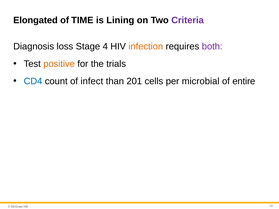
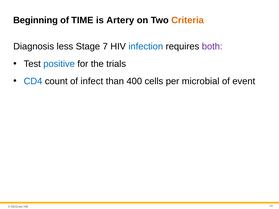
Elongated: Elongated -> Beginning
Lining: Lining -> Artery
Criteria colour: purple -> orange
loss: loss -> less
4: 4 -> 7
infection colour: orange -> blue
positive colour: orange -> blue
201: 201 -> 400
entire: entire -> event
